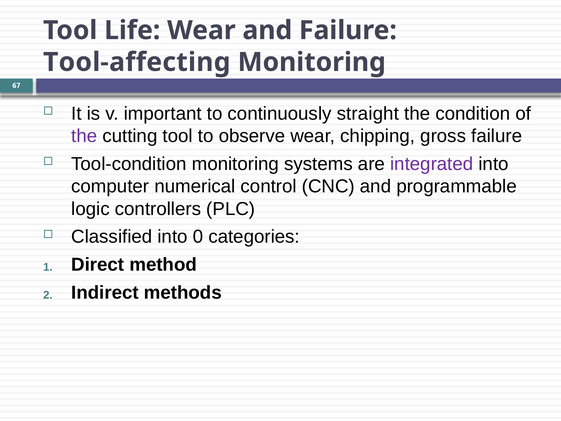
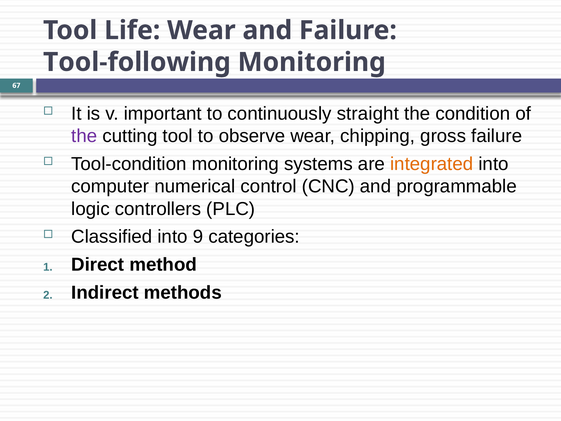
Tool-affecting: Tool-affecting -> Tool-following
integrated colour: purple -> orange
0: 0 -> 9
